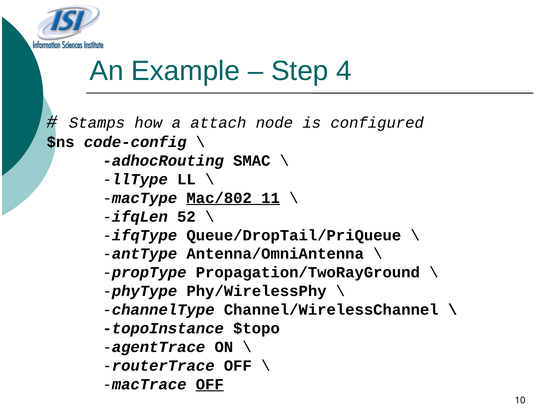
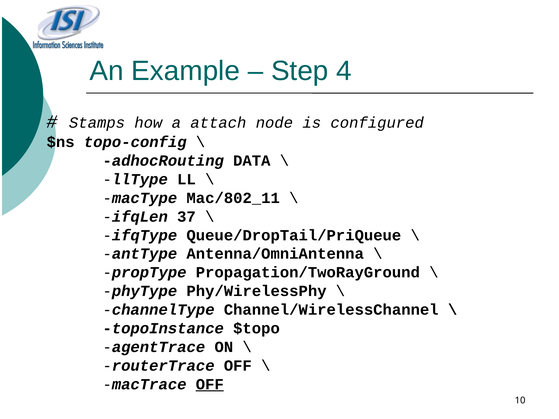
code-config: code-config -> topo-config
SMAC: SMAC -> DATA
Mac/802_11 underline: present -> none
52: 52 -> 37
